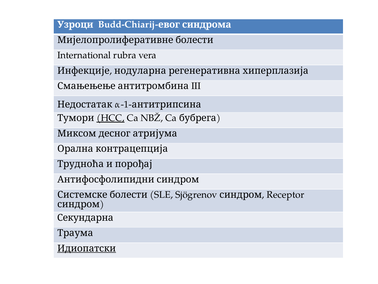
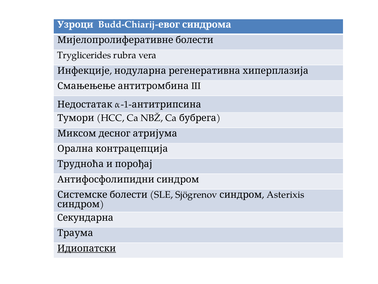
International: International -> Tryglicerides
HCC underline: present -> none
Receptor: Receptor -> Asterixis
